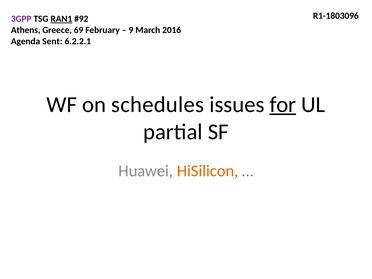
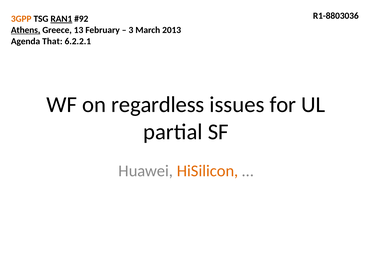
R1-1803096: R1-1803096 -> R1-8803036
3GPP colour: purple -> orange
Athens underline: none -> present
69: 69 -> 13
9: 9 -> 3
2016: 2016 -> 2013
Sent: Sent -> That
schedules: schedules -> regardless
for underline: present -> none
